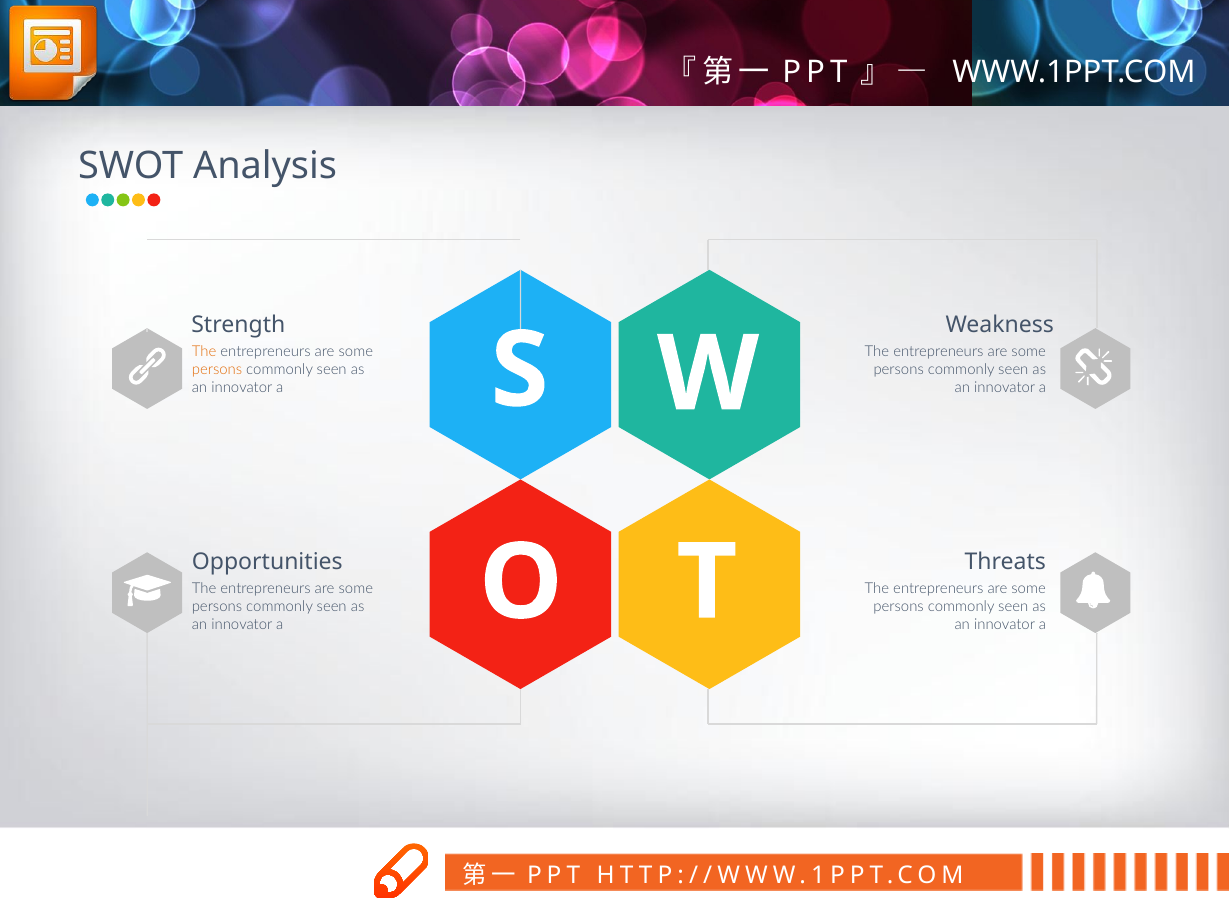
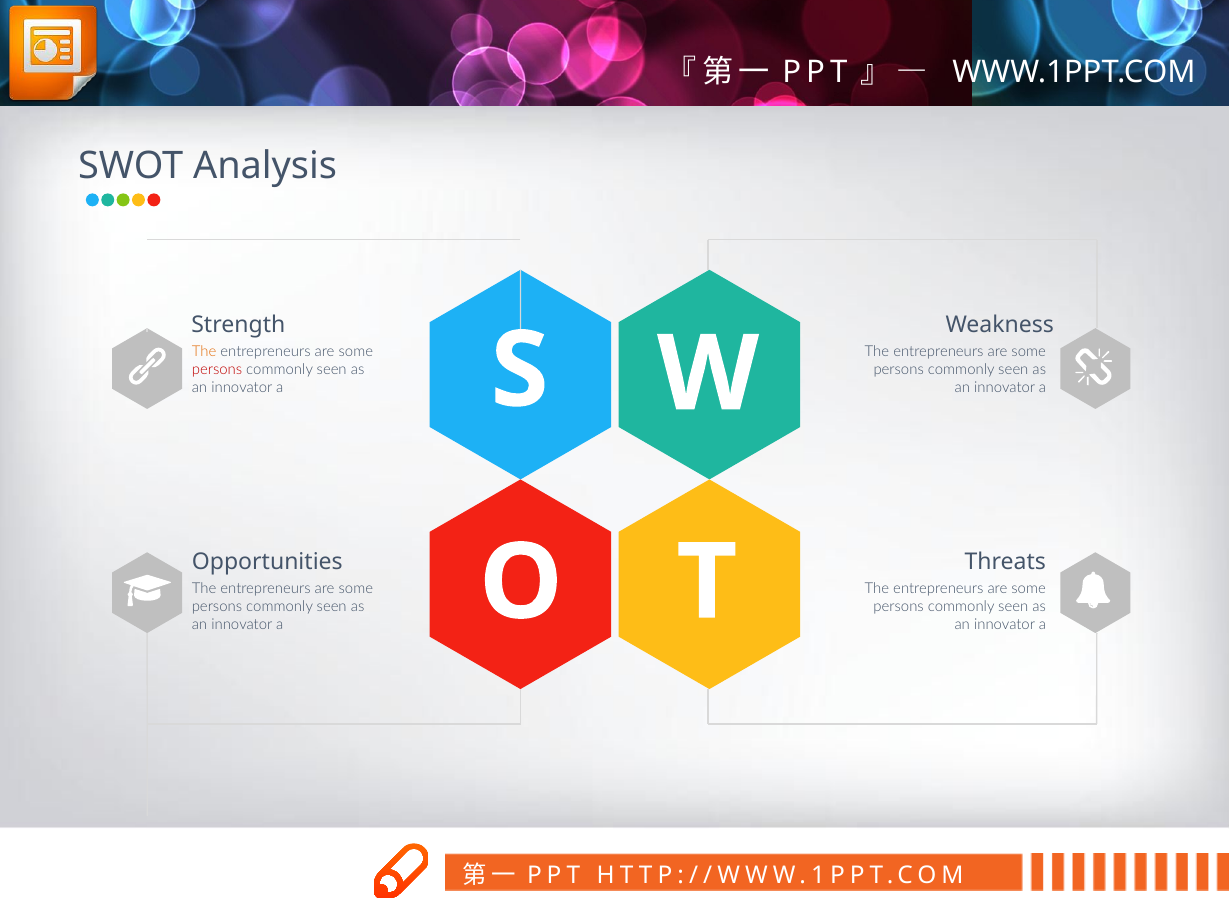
persons at (217, 370) colour: orange -> red
